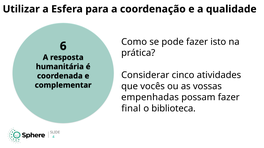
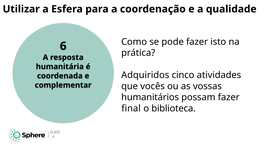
Considerar: Considerar -> Adquiridos
empenhadas: empenhadas -> humanitários
